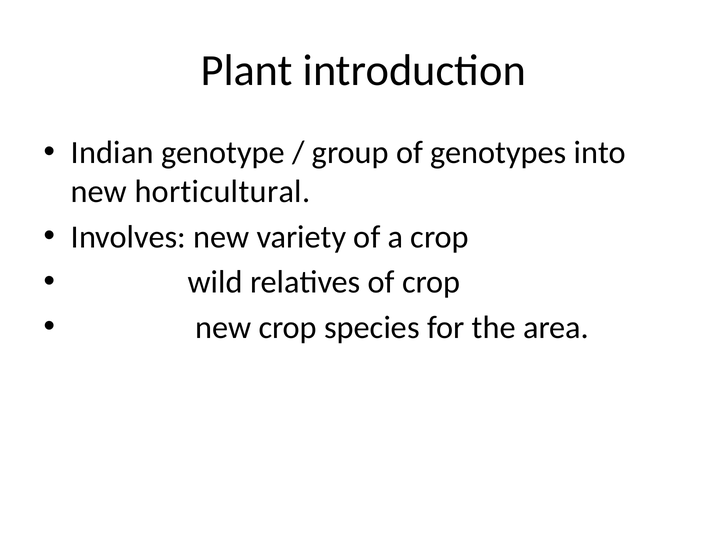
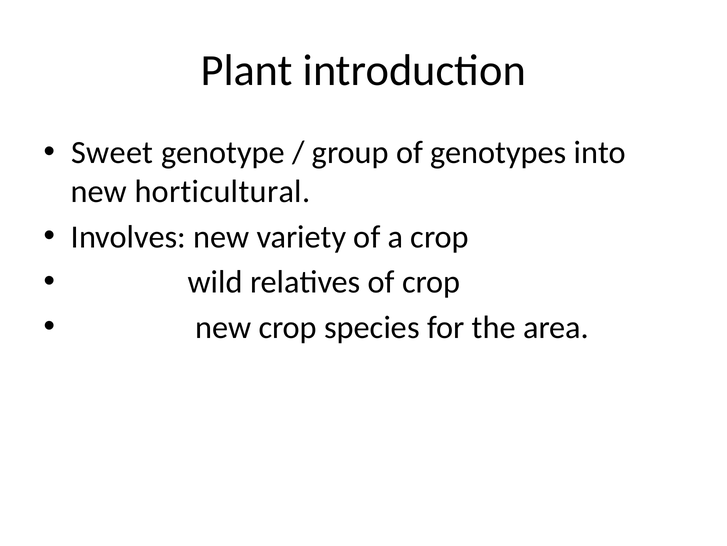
Indian: Indian -> Sweet
